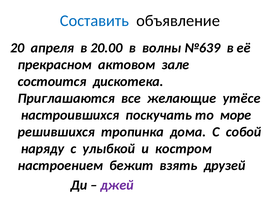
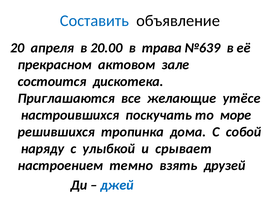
волны: волны -> трава
костром: костром -> срывает
бежит: бежит -> темно
джей colour: purple -> blue
